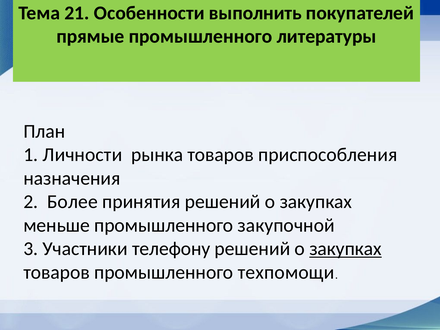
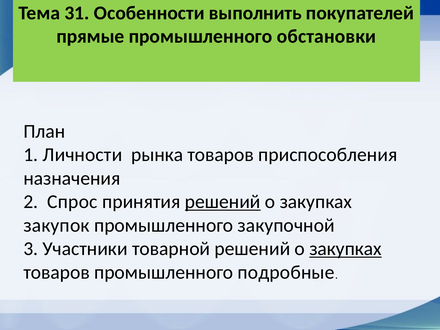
21: 21 -> 31
литературы: литературы -> обстановки
Более: Более -> Спрос
решений at (223, 202) underline: none -> present
меньше: меньше -> закупок
телефону: телефону -> товарной
техпомощи: техпомощи -> подробные
